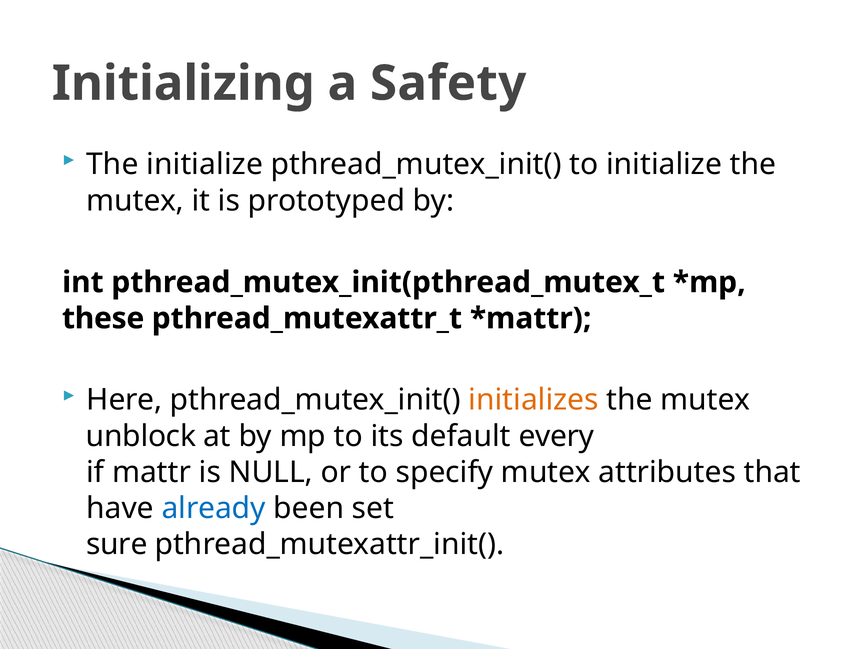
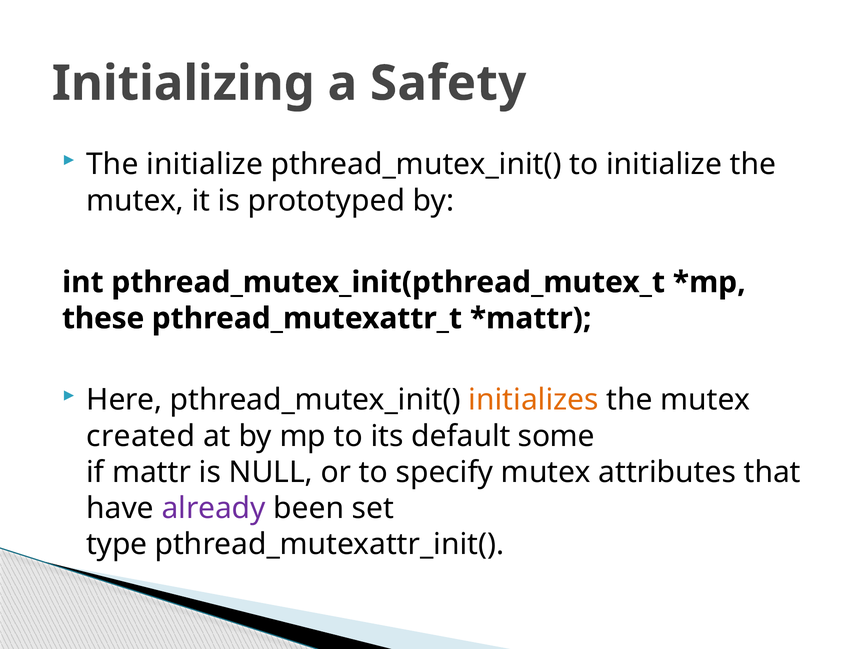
unblock: unblock -> created
every: every -> some
already colour: blue -> purple
sure: sure -> type
